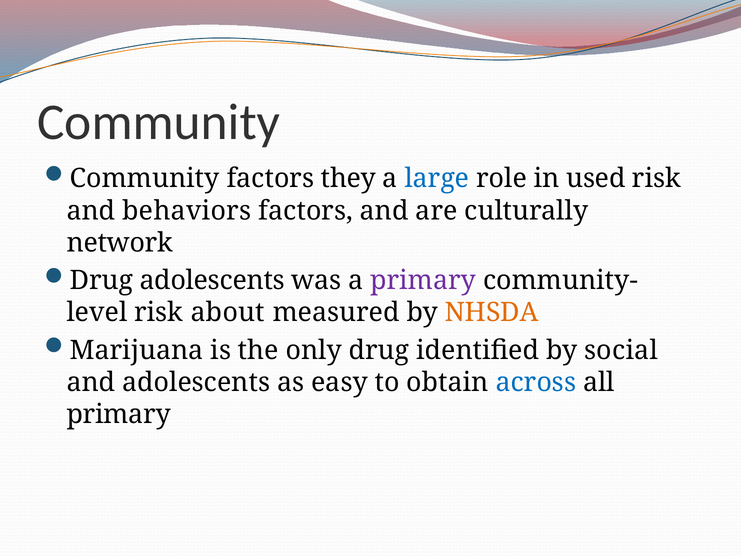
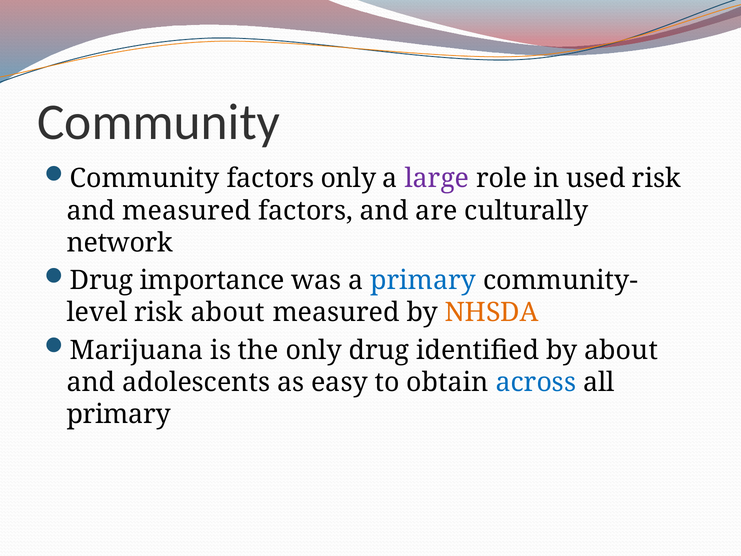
factors they: they -> only
large colour: blue -> purple
and behaviors: behaviors -> measured
Drug adolescents: adolescents -> importance
primary at (423, 280) colour: purple -> blue
by social: social -> about
